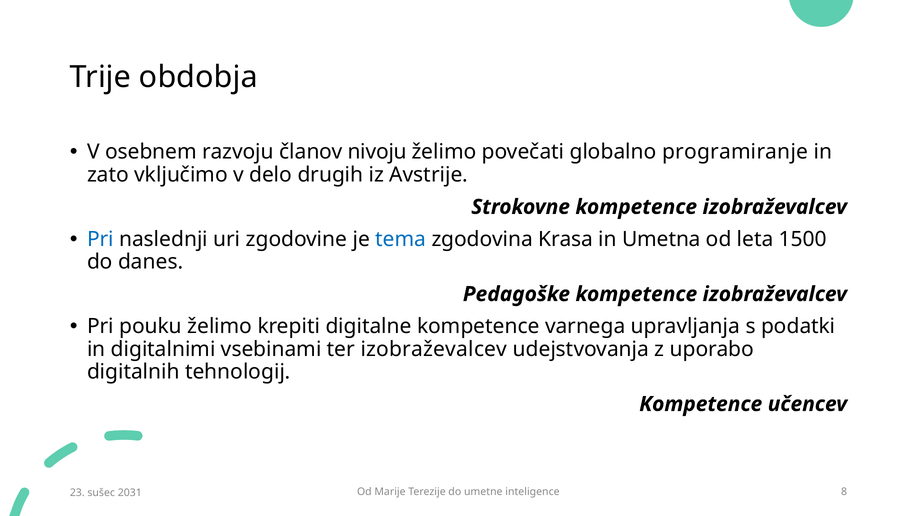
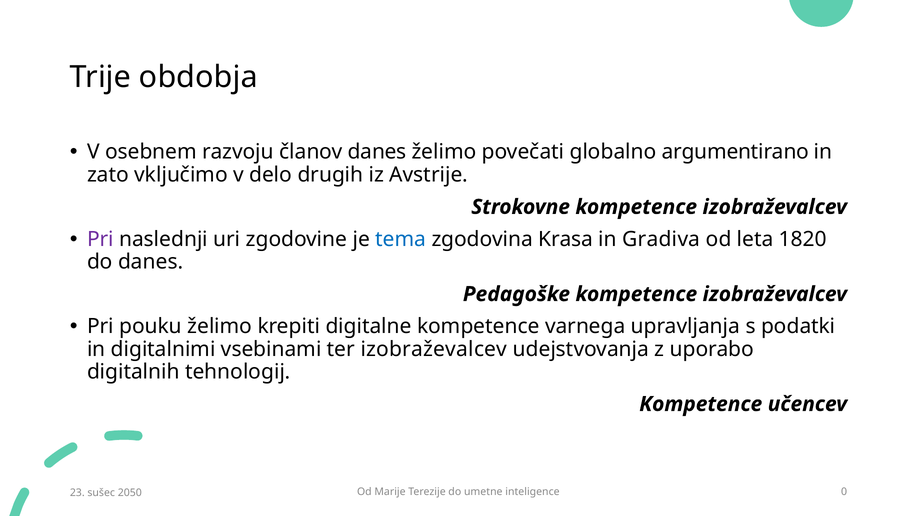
članov nivoju: nivoju -> danes
programiranje: programiranje -> argumentirano
Pri at (100, 239) colour: blue -> purple
Umetna: Umetna -> Gradiva
1500: 1500 -> 1820
8: 8 -> 0
2031: 2031 -> 2050
